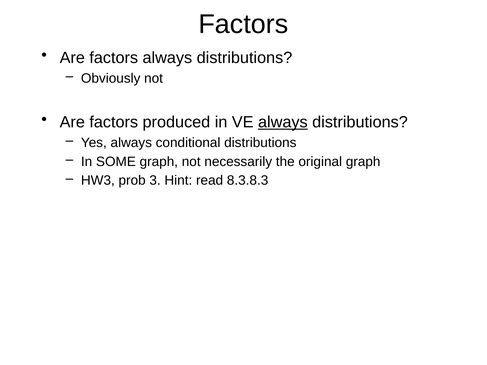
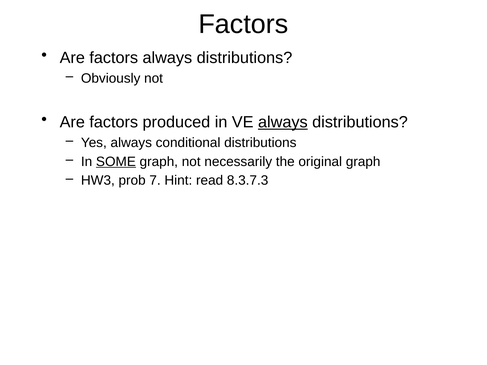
SOME underline: none -> present
3: 3 -> 7
8.3.8.3: 8.3.8.3 -> 8.3.7.3
